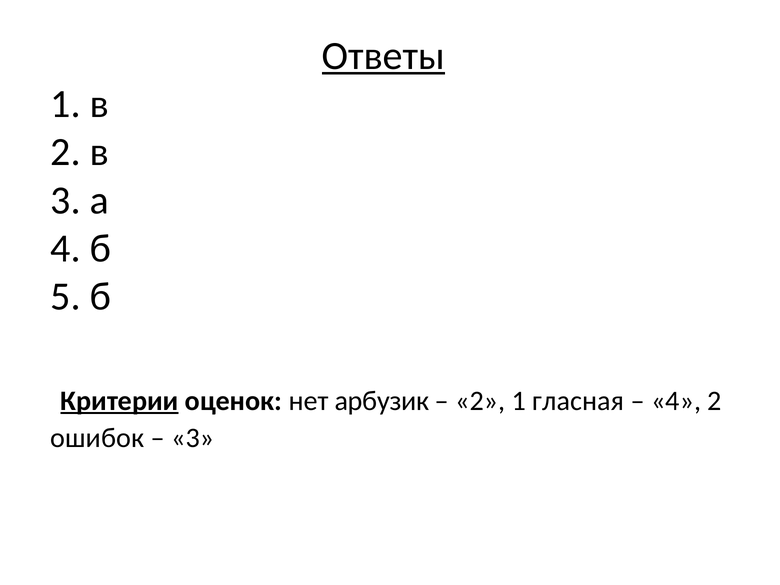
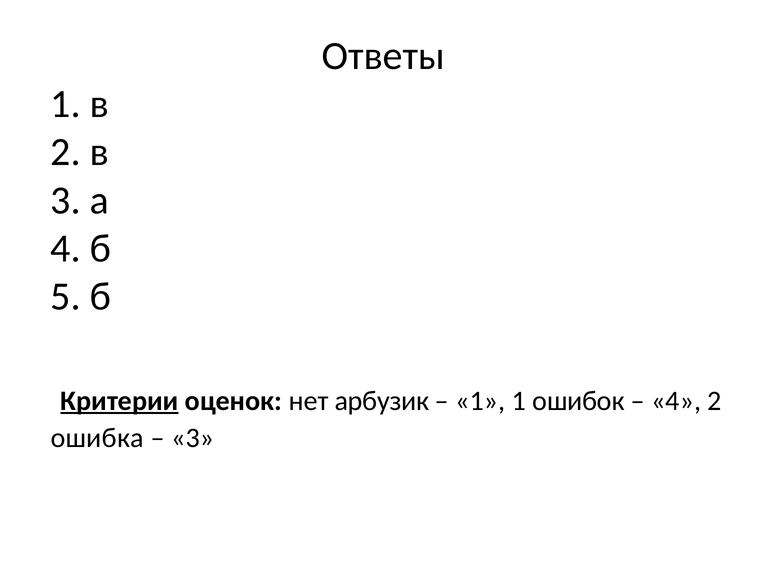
Ответы underline: present -> none
2 at (480, 401): 2 -> 1
гласная: гласная -> ошибок
ошибок: ошибок -> ошибка
